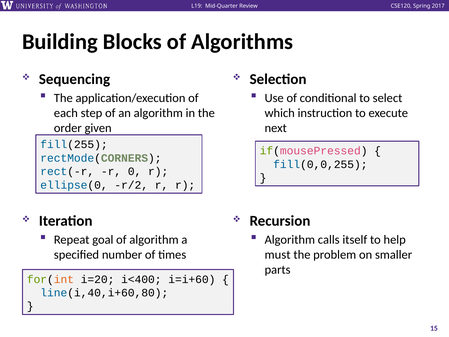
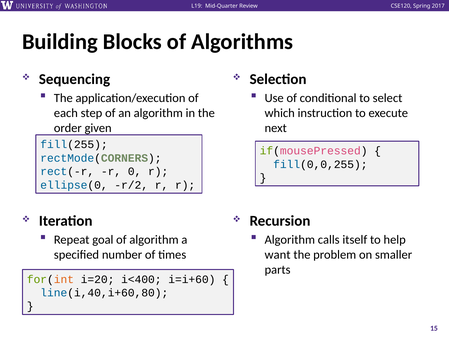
must: must -> want
